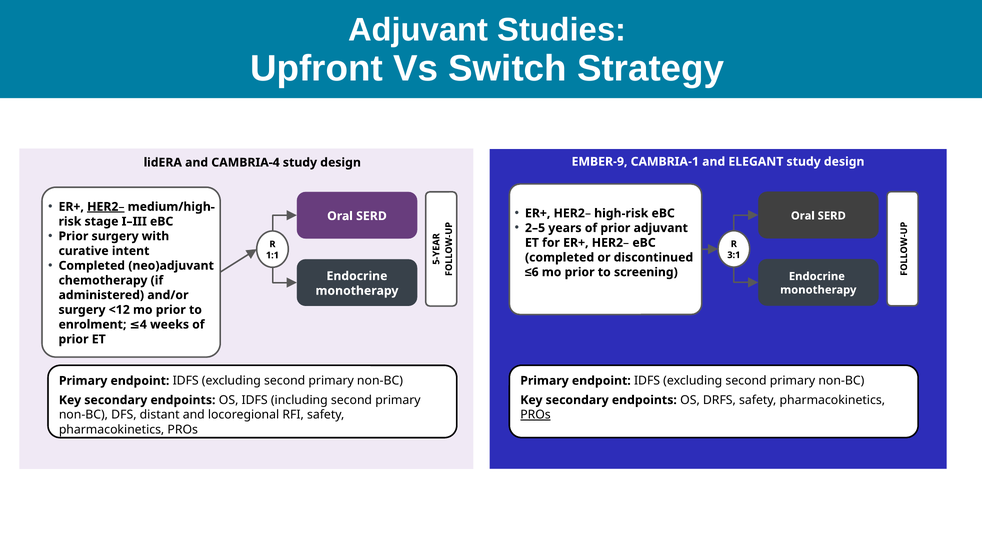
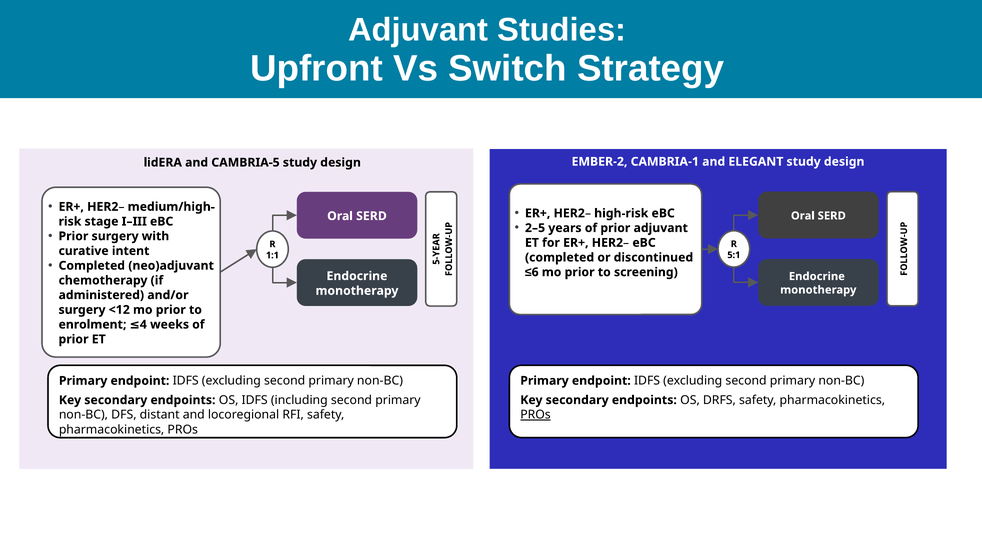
CAMBRIA-4: CAMBRIA-4 -> CAMBRIA-5
EMBER-9: EMBER-9 -> EMBER-2
HER2– at (106, 207) underline: present -> none
3:1: 3:1 -> 5:1
